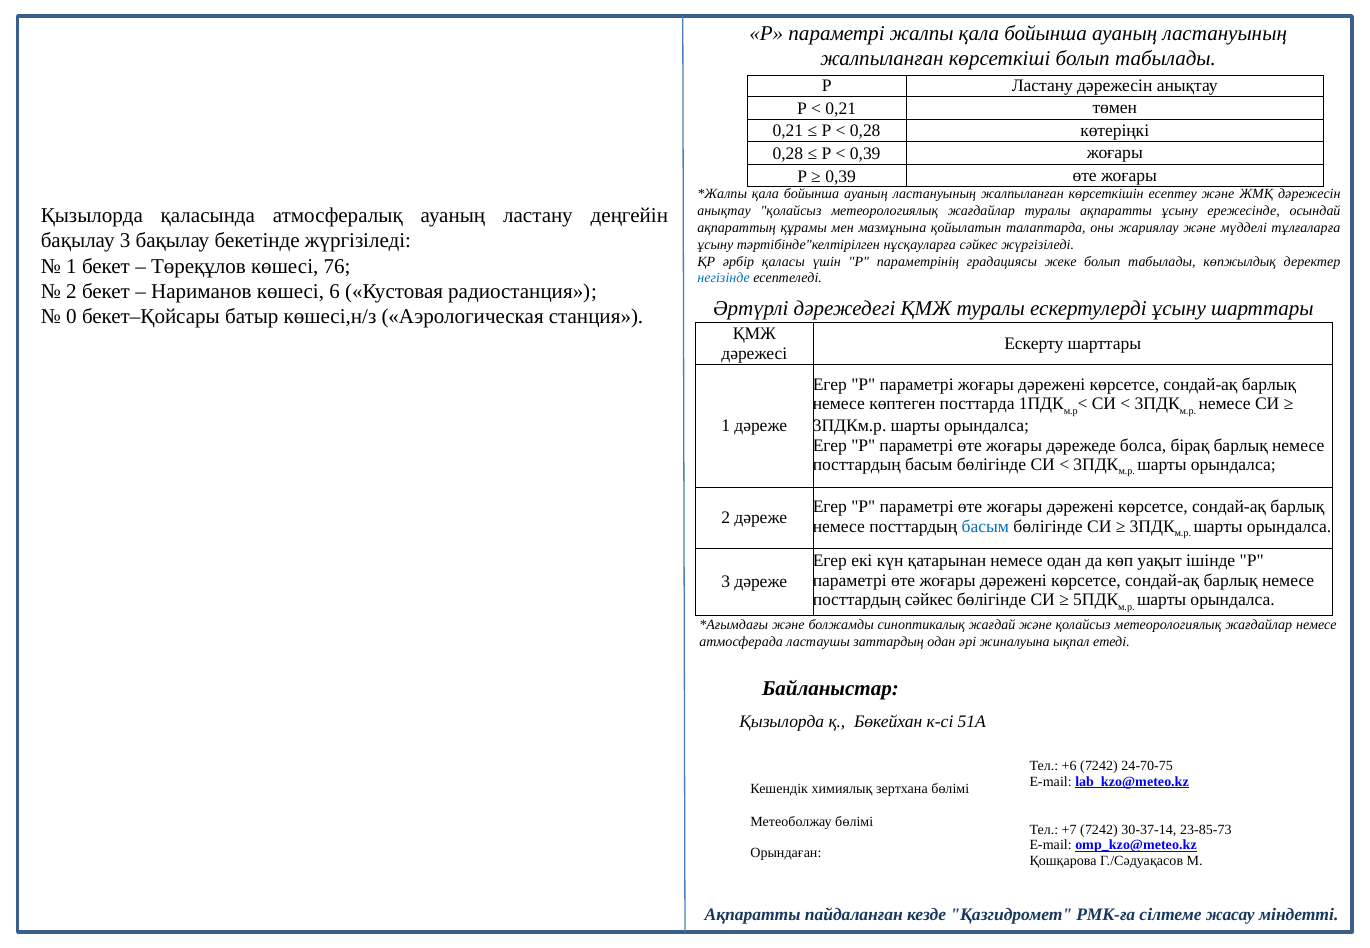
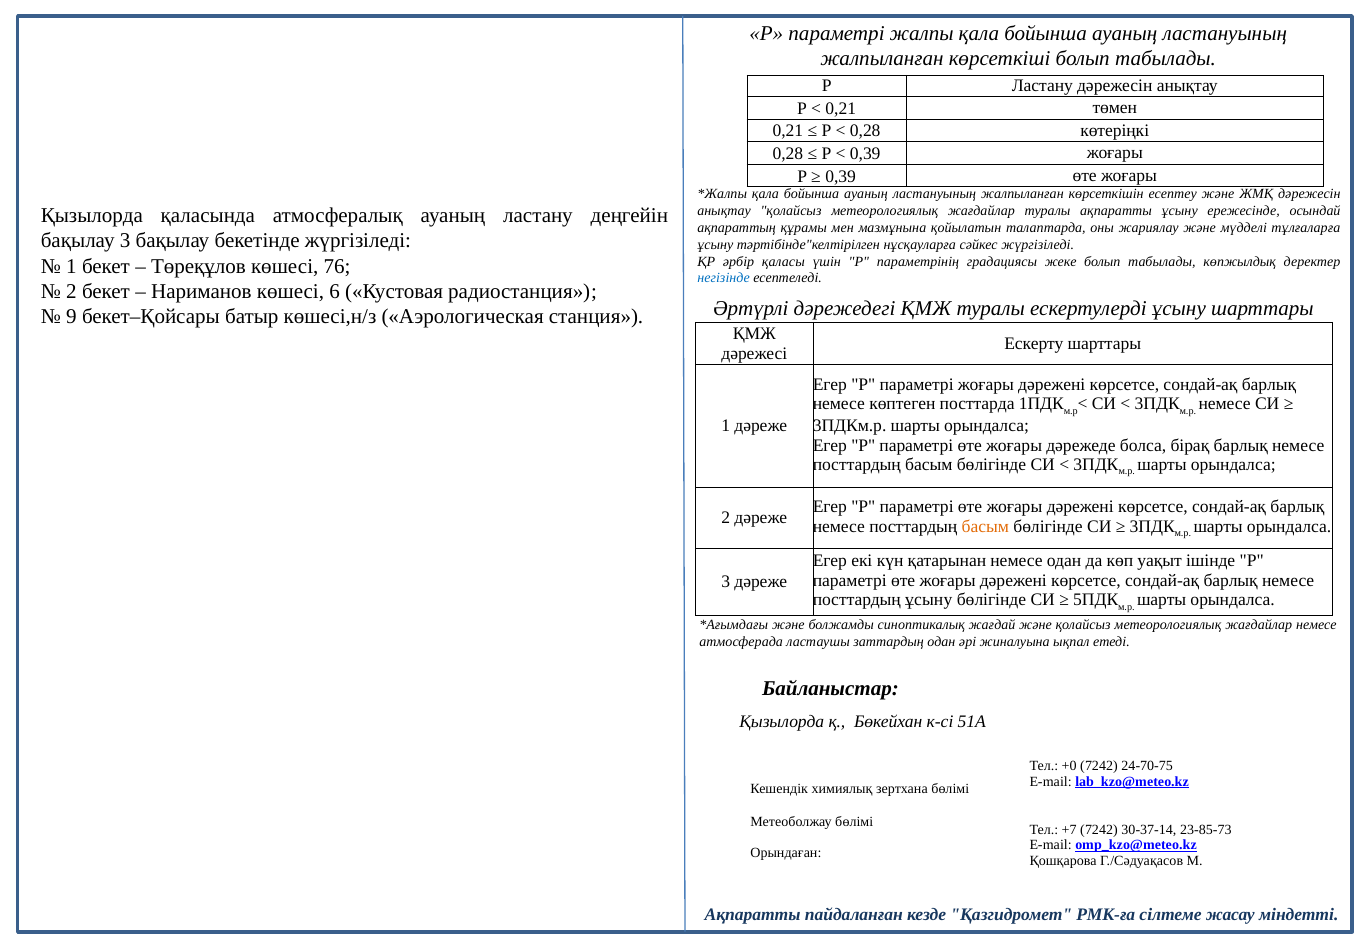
0: 0 -> 9
басым at (985, 527) colour: blue -> orange
посттардың сәйкес: сәйкес -> ұсыну
+6: +6 -> +0
